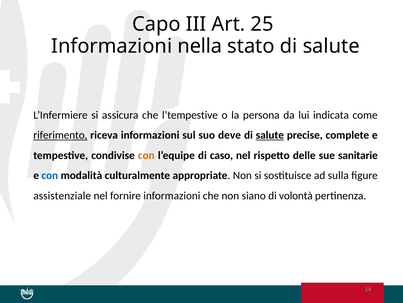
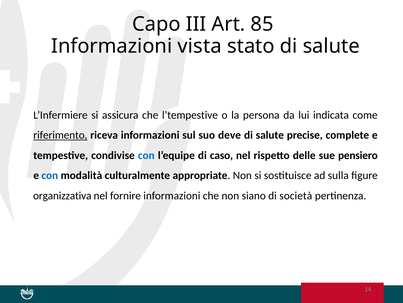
25: 25 -> 85
nella: nella -> vista
salute at (270, 135) underline: present -> none
con at (146, 155) colour: orange -> blue
sanitarie: sanitarie -> pensiero
assistenziale: assistenziale -> organizzativa
volontà: volontà -> società
